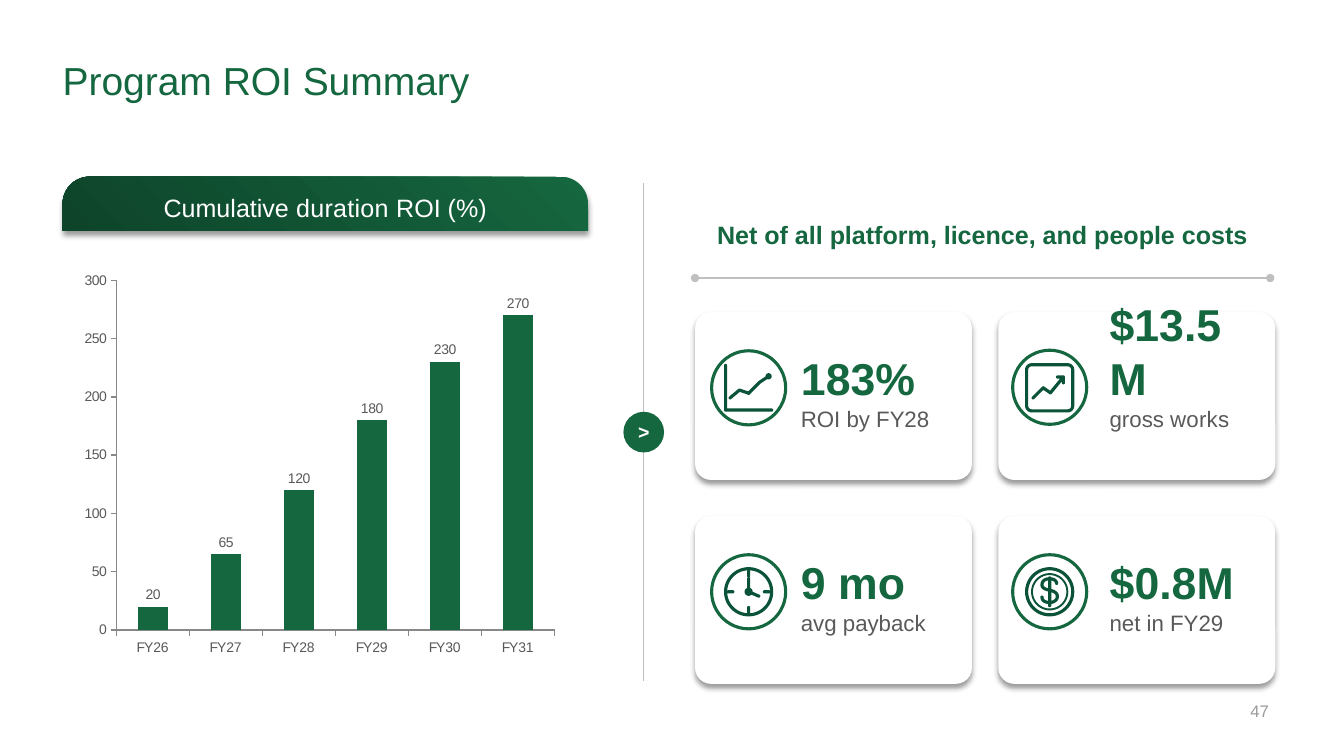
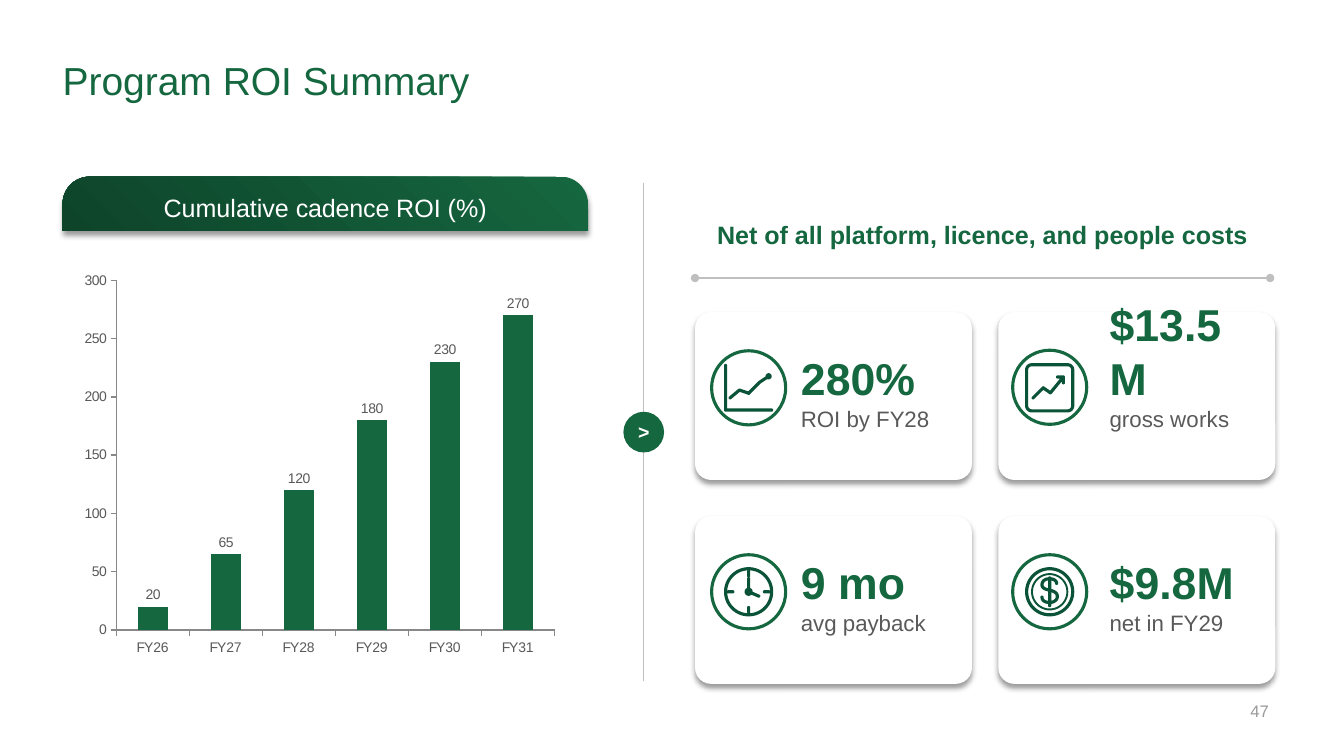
duration: duration -> cadence
183%: 183% -> 280%
$0.8M: $0.8M -> $9.8M
